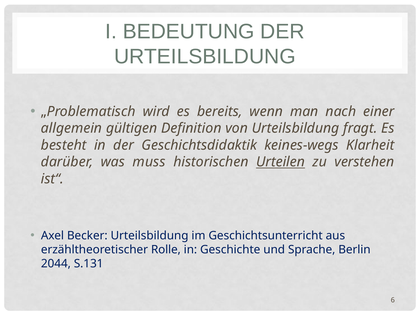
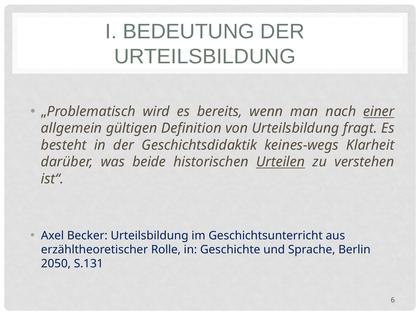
einer underline: none -> present
muss: muss -> beide
2044: 2044 -> 2050
